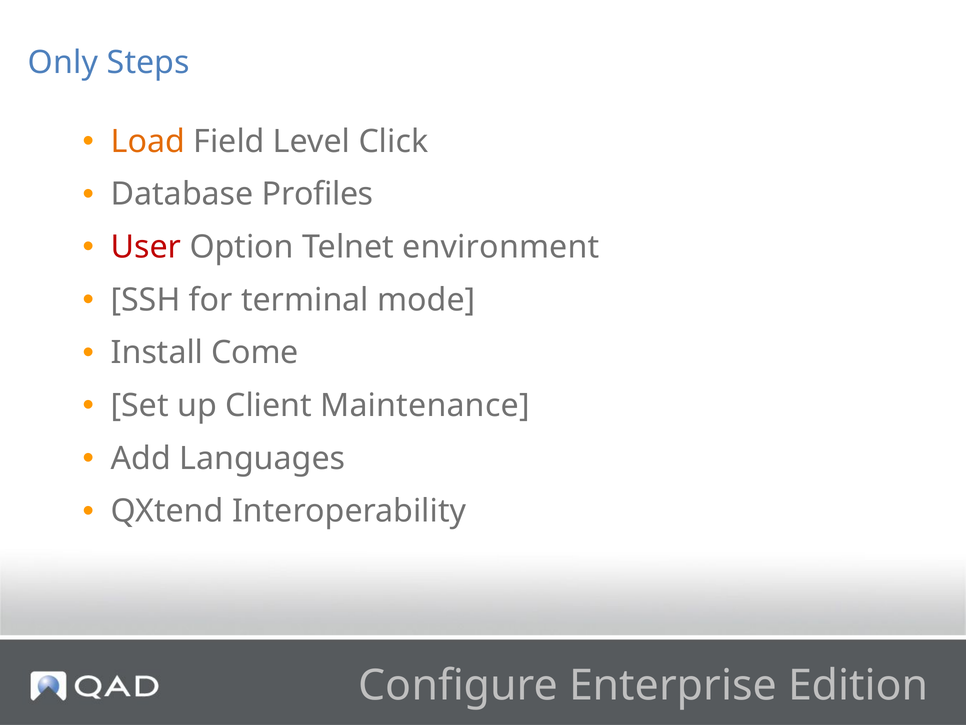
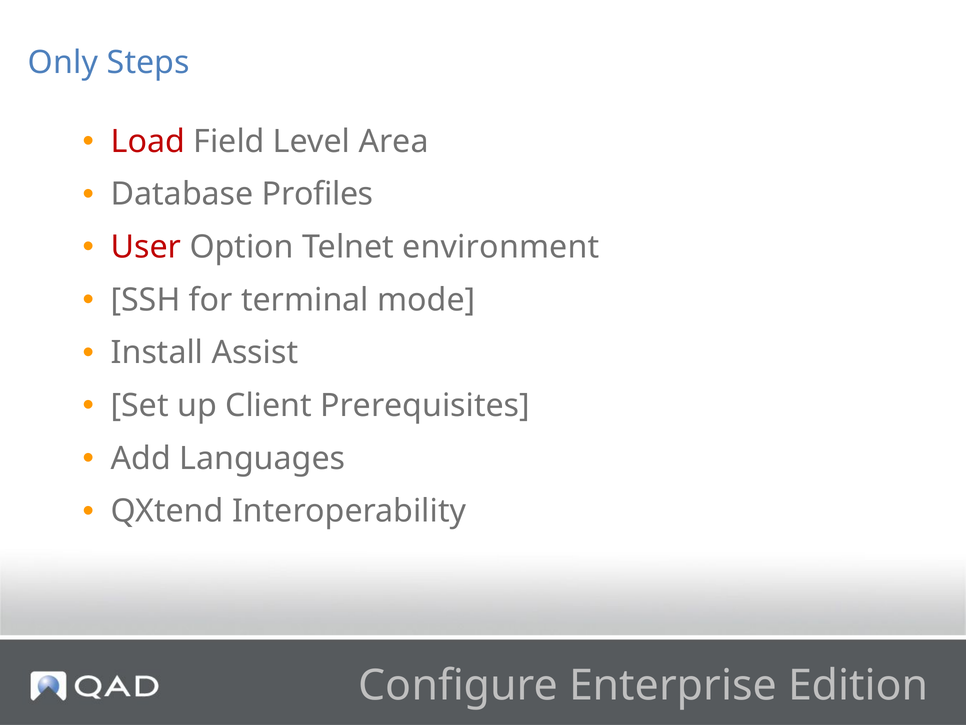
Load colour: orange -> red
Click: Click -> Area
Come: Come -> Assist
Maintenance: Maintenance -> Prerequisites
